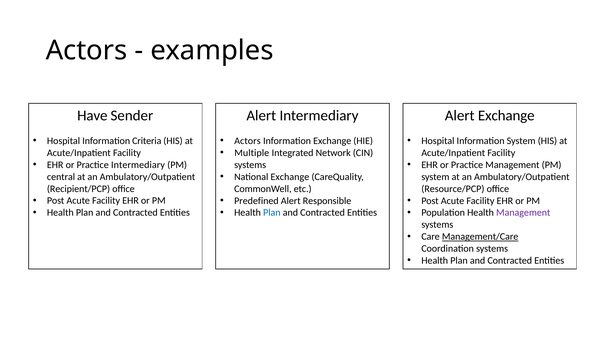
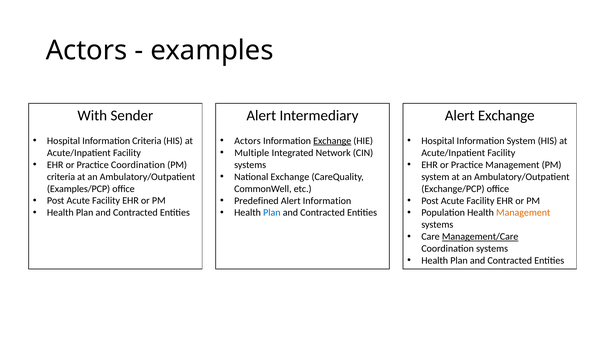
Have: Have -> With
Exchange at (332, 141) underline: none -> present
Practice Intermediary: Intermediary -> Coordination
central at (61, 177): central -> criteria
Recipient/PCP: Recipient/PCP -> Examples/PCP
Resource/PCP: Resource/PCP -> Exchange/PCP
Alert Responsible: Responsible -> Information
Management at (523, 213) colour: purple -> orange
